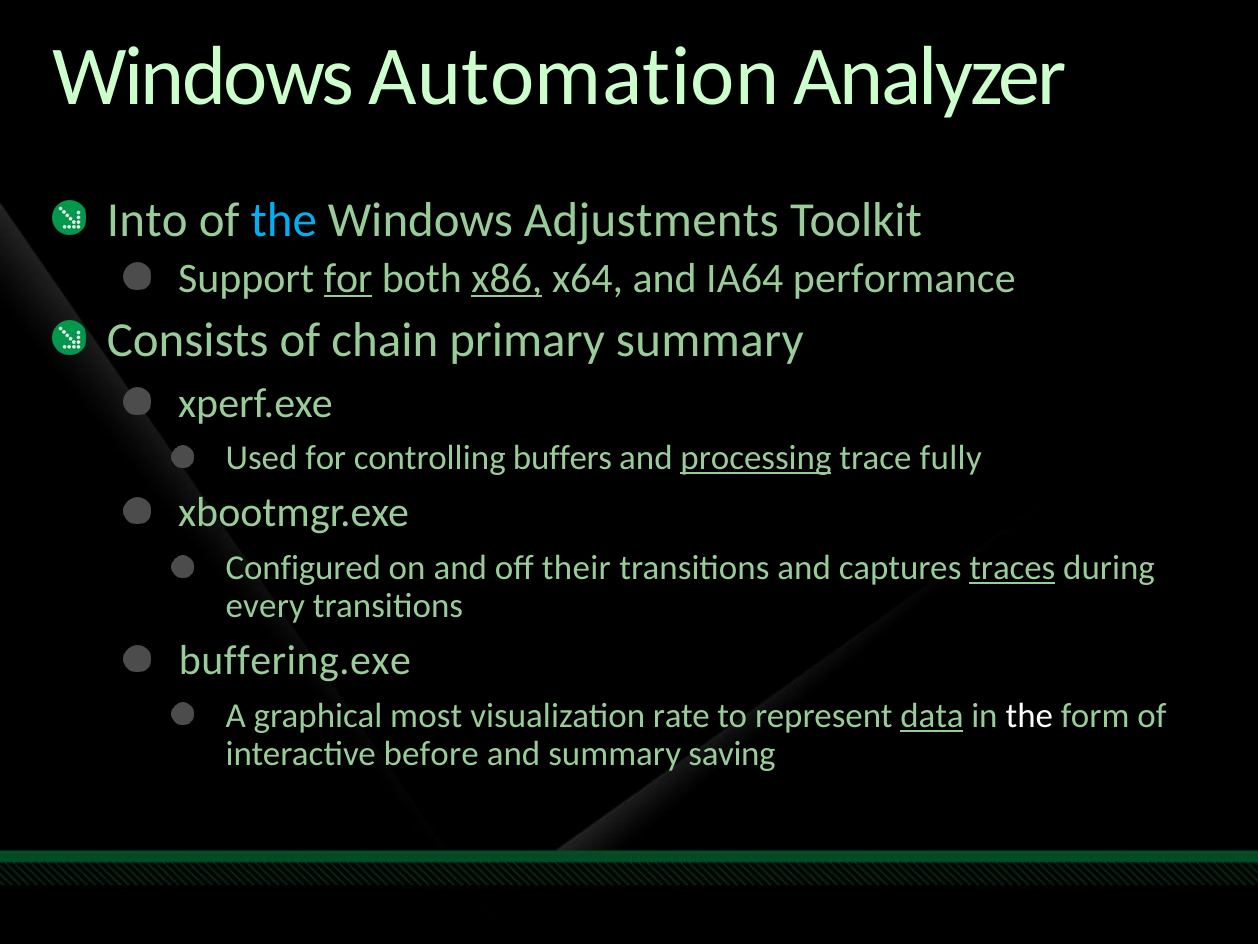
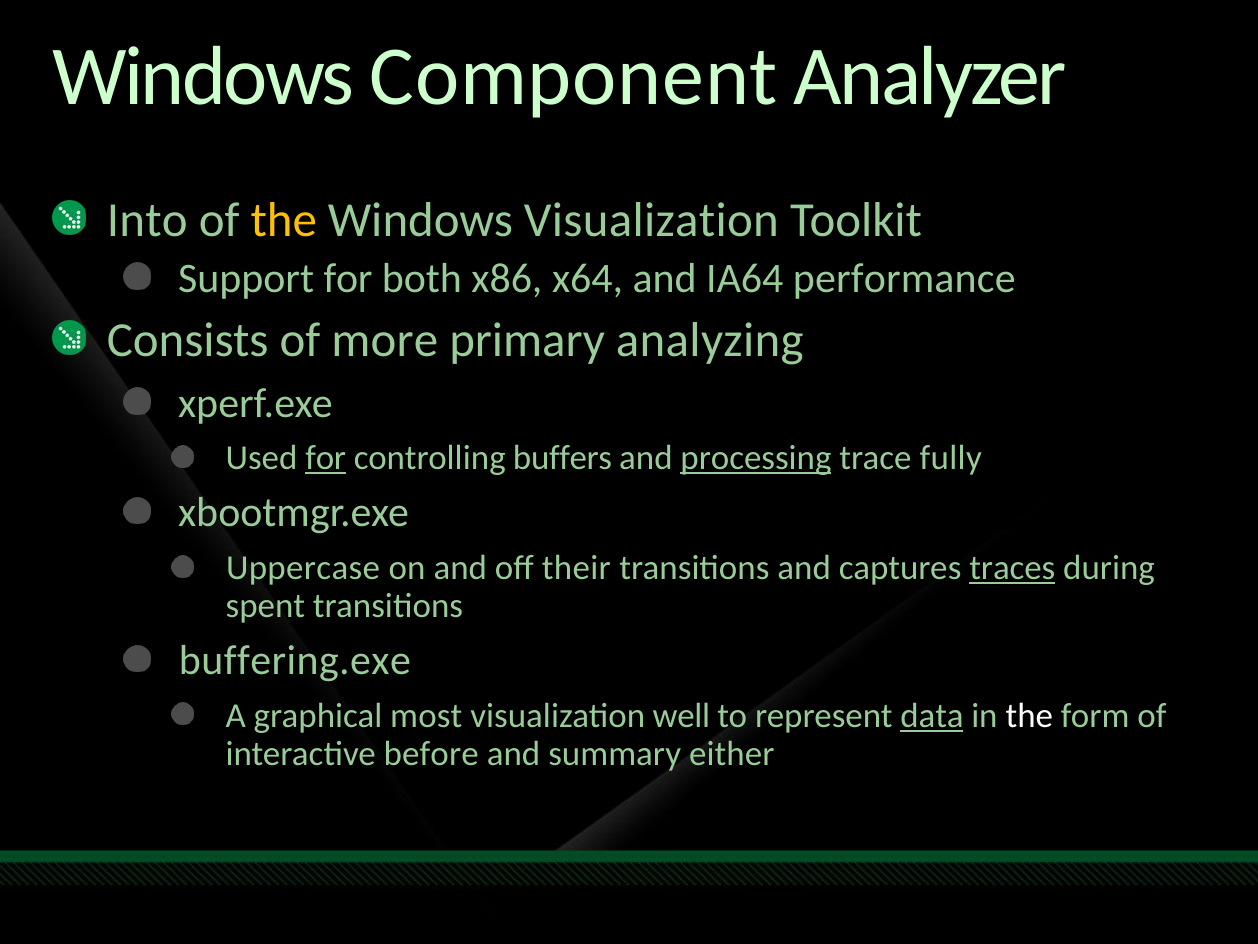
Automation: Automation -> Component
the at (284, 221) colour: light blue -> yellow
Windows Adjustments: Adjustments -> Visualization
for at (348, 278) underline: present -> none
x86 underline: present -> none
chain: chain -> more
primary summary: summary -> analyzing
for at (326, 458) underline: none -> present
Configured: Configured -> Uppercase
every: every -> spent
rate: rate -> well
saving: saving -> either
